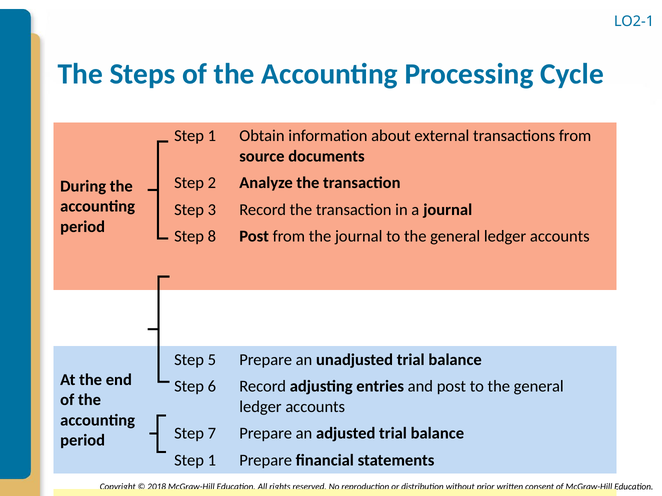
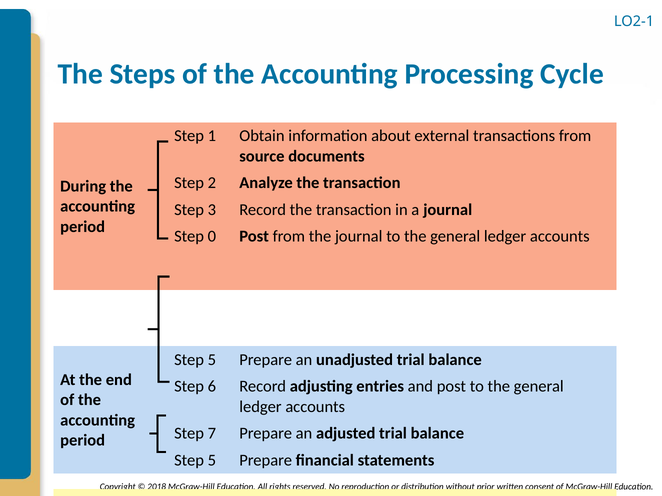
8: 8 -> 0
1 at (212, 461): 1 -> 5
